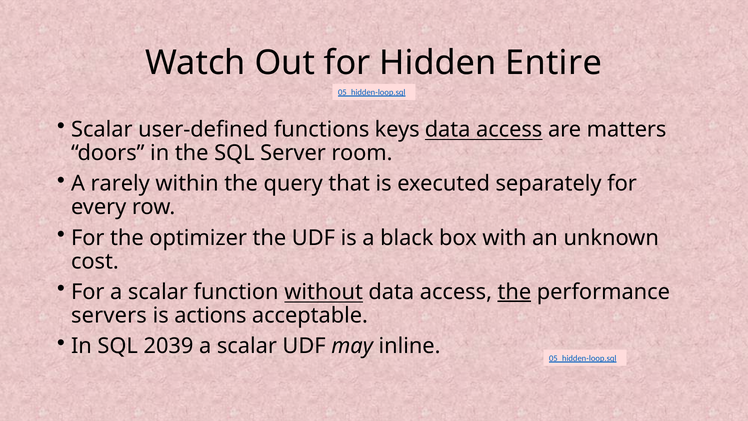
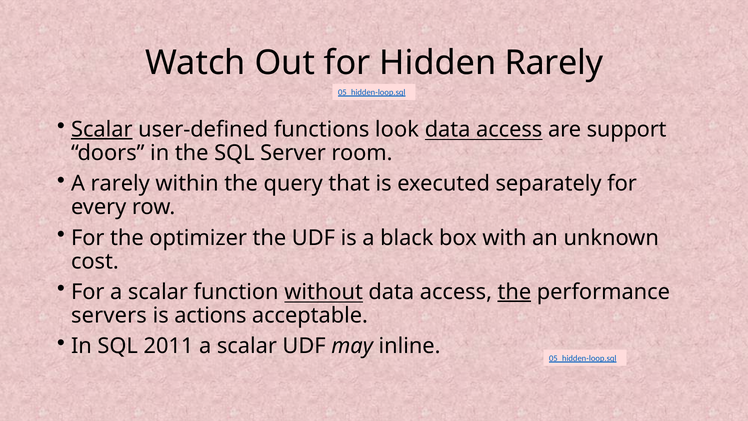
Hidden Entire: Entire -> Rarely
Scalar at (102, 129) underline: none -> present
keys: keys -> look
matters: matters -> support
2039: 2039 -> 2011
